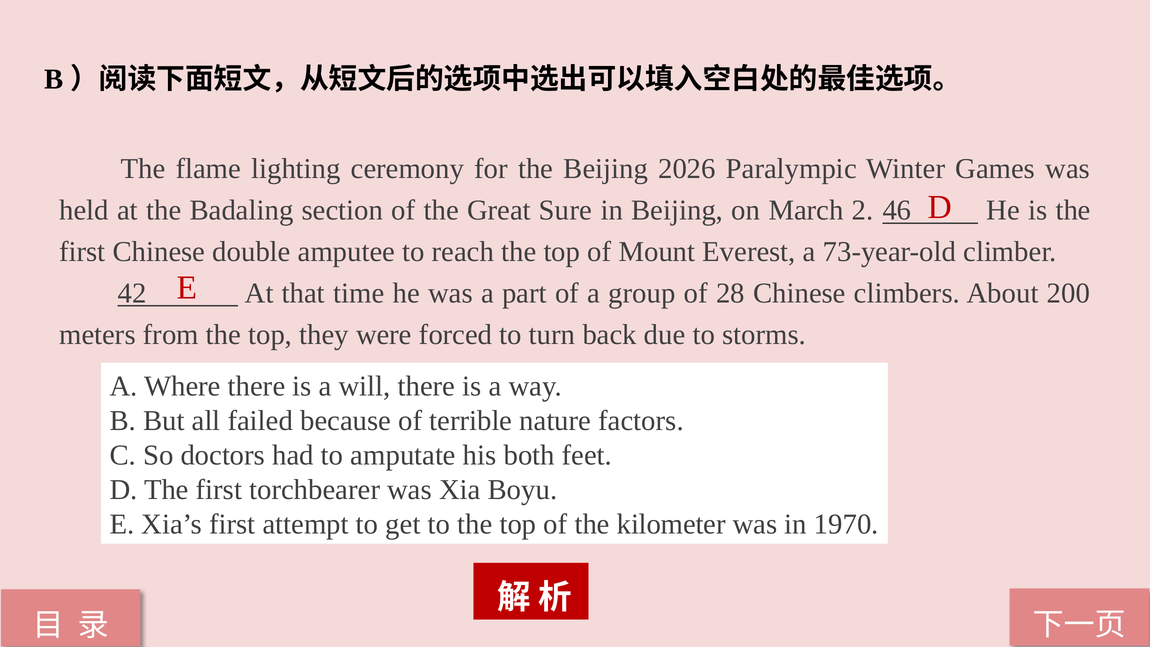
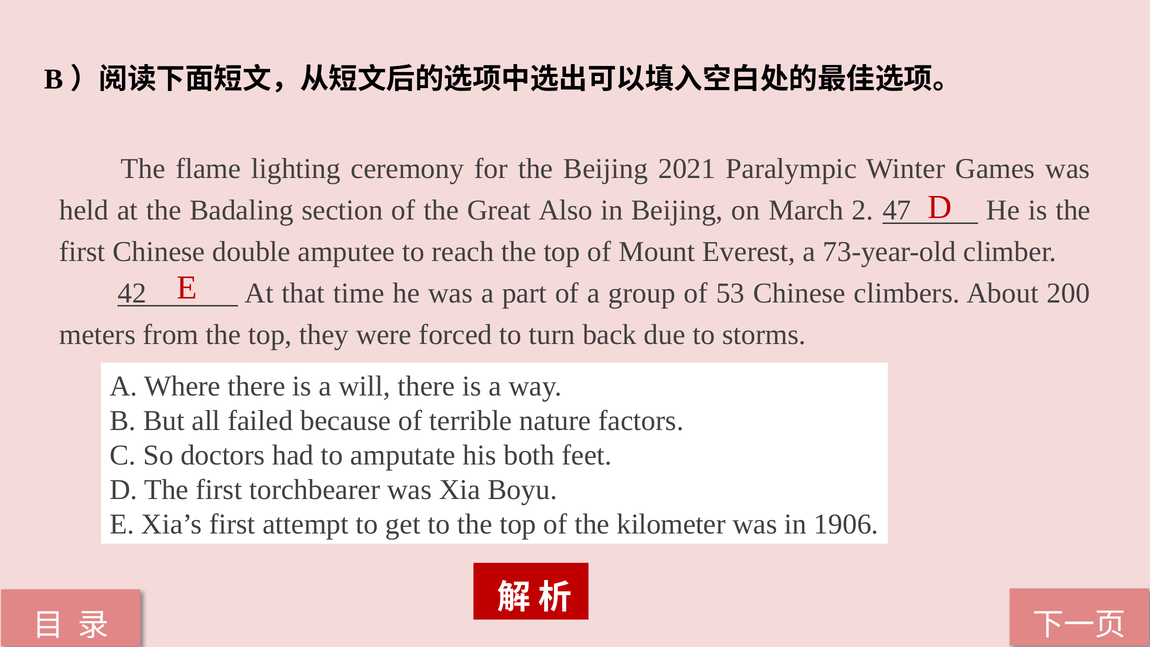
2026: 2026 -> 2021
Sure: Sure -> Also
46: 46 -> 47
28: 28 -> 53
1970: 1970 -> 1906
